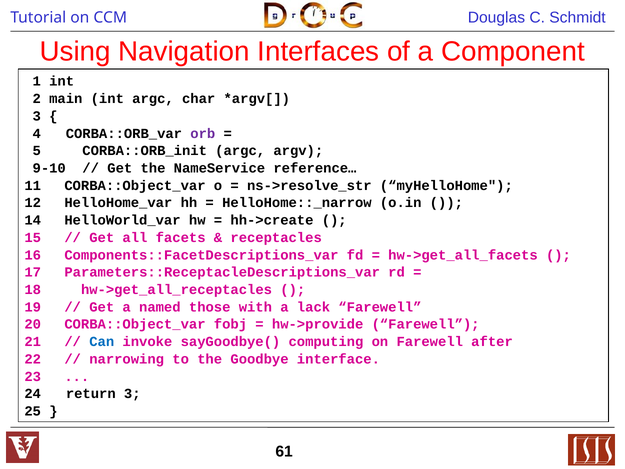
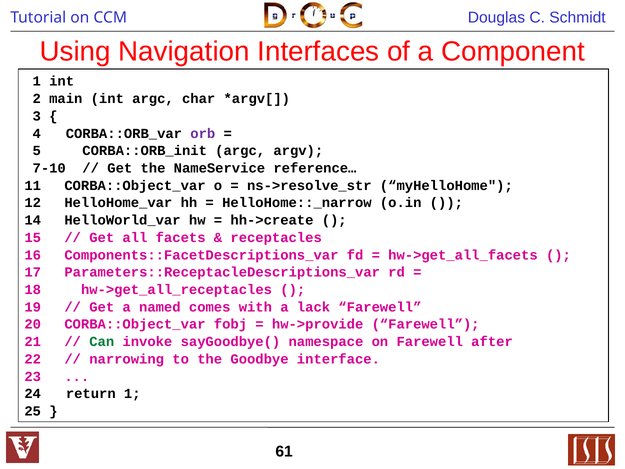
9-10: 9-10 -> 7-10
those: those -> comes
Can colour: blue -> green
computing: computing -> namespace
return 3: 3 -> 1
